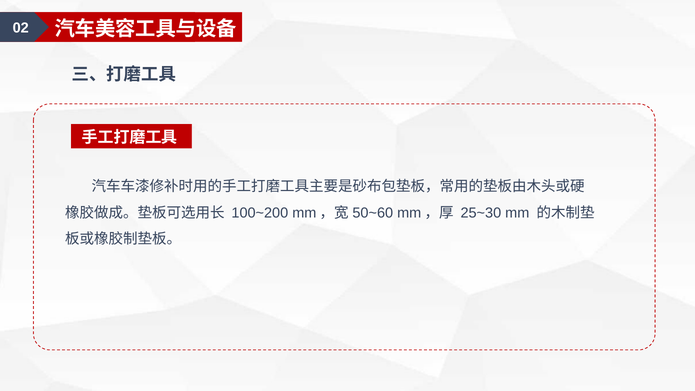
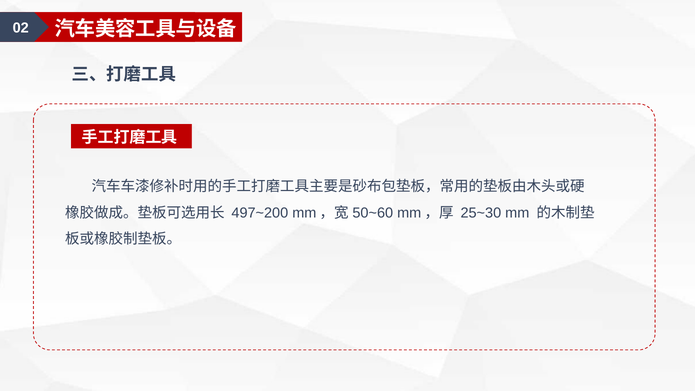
100~200: 100~200 -> 497~200
